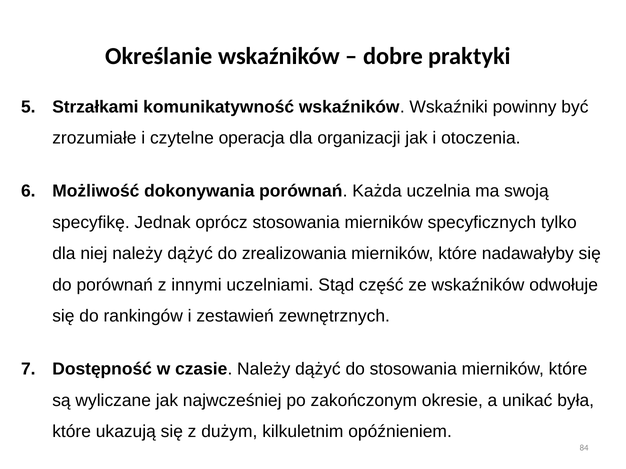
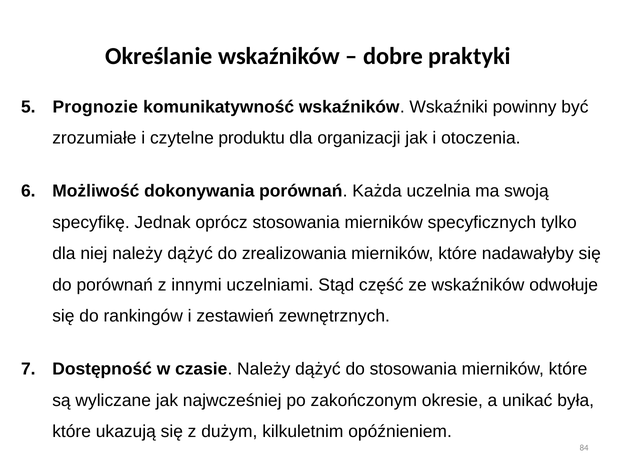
Strzałkami: Strzałkami -> Prognozie
operacja: operacja -> produktu
